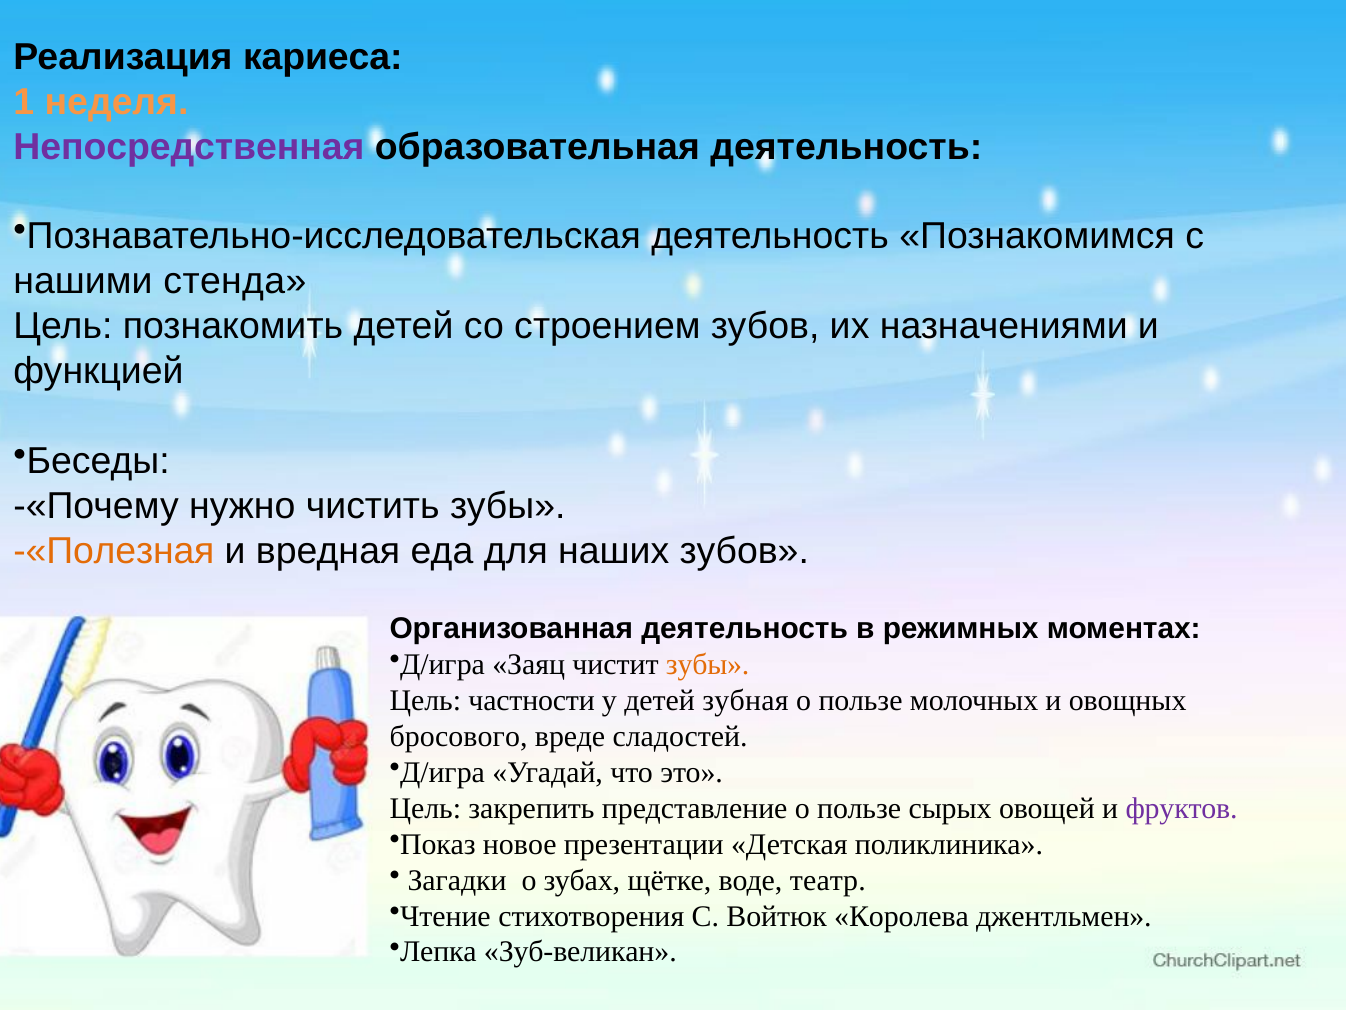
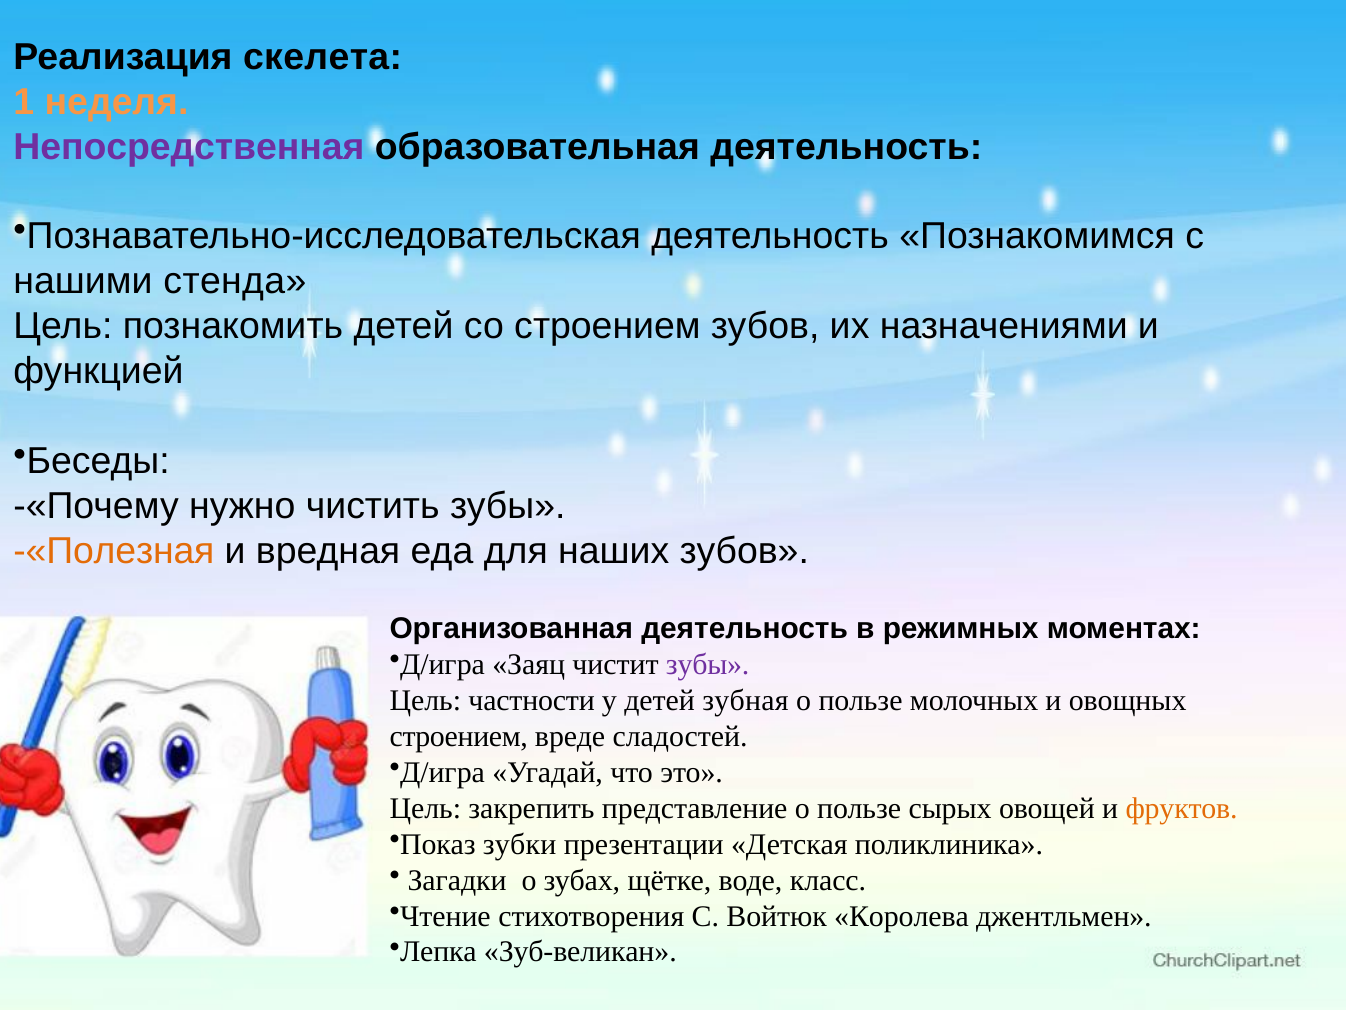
кариеса: кариеса -> скелета
зубы at (708, 665) colour: orange -> purple
бросового at (459, 736): бросового -> строением
фруктов colour: purple -> orange
новое: новое -> зубки
театр: театр -> класс
